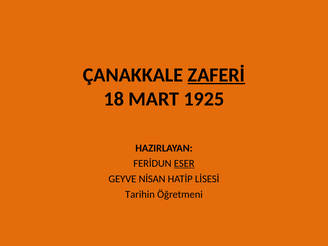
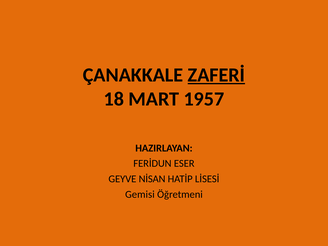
1925: 1925 -> 1957
ESER underline: present -> none
Tarihin: Tarihin -> Gemisi
